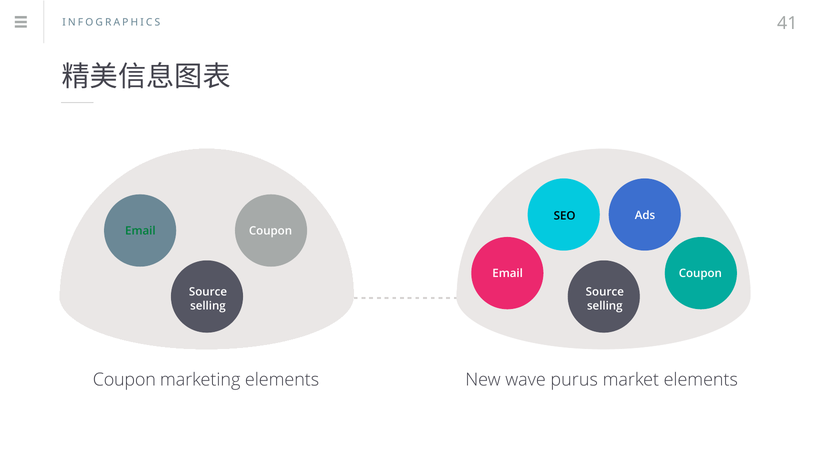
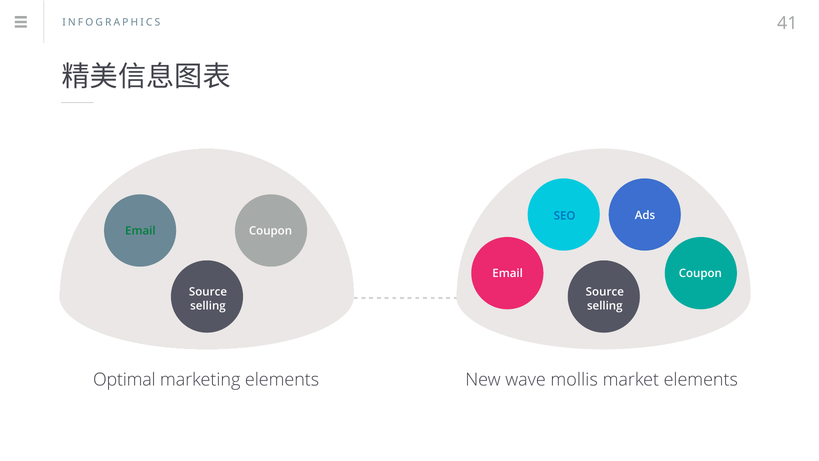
SEO colour: black -> blue
Coupon at (124, 380): Coupon -> Optimal
purus: purus -> mollis
